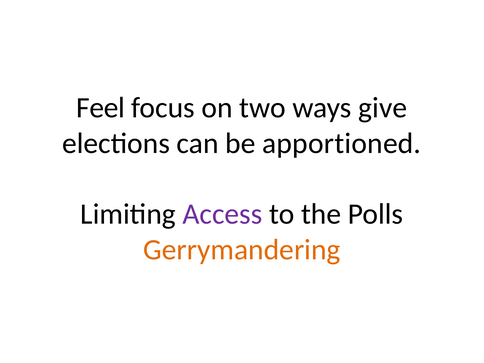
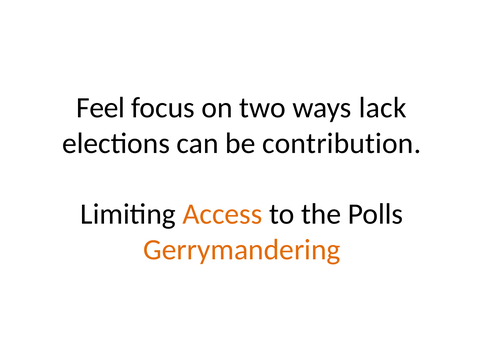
give: give -> lack
apportioned: apportioned -> contribution
Access colour: purple -> orange
